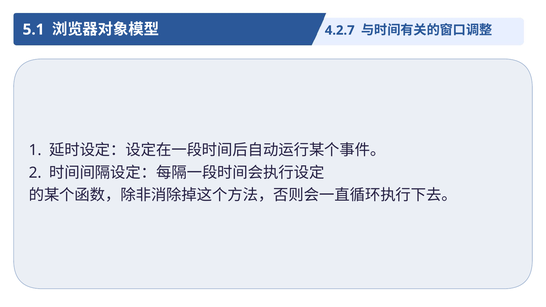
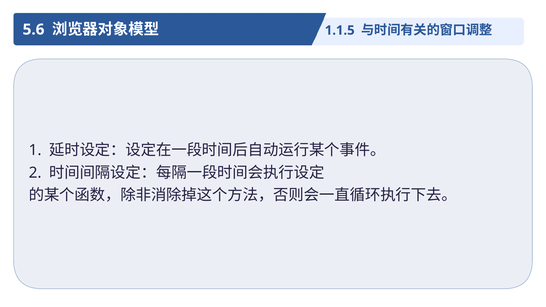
5.1: 5.1 -> 5.6
4.2.7: 4.2.7 -> 1.1.5
